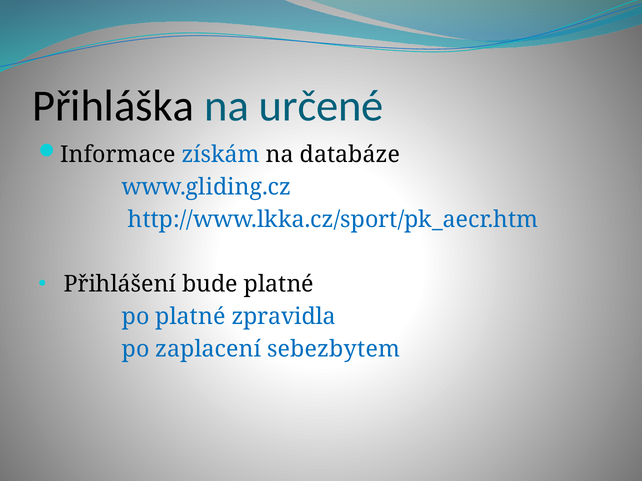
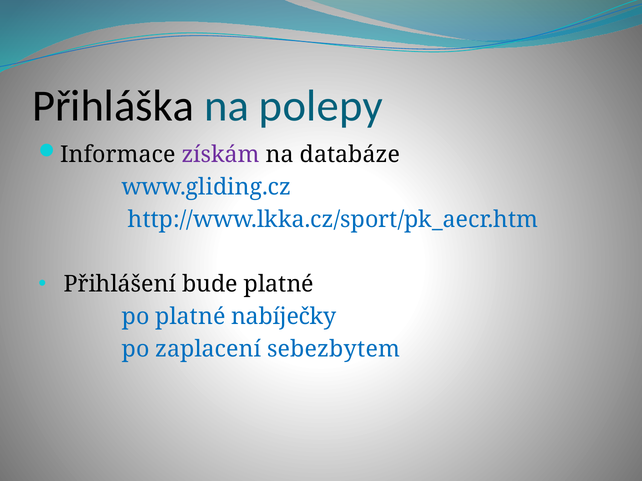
určené: určené -> polepy
získám colour: blue -> purple
zpravidla: zpravidla -> nabíječky
